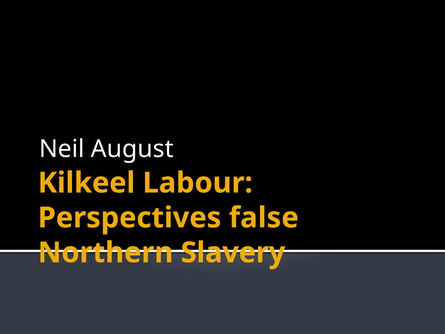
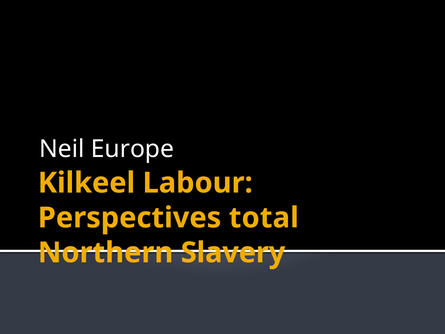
August: August -> Europe
false: false -> total
